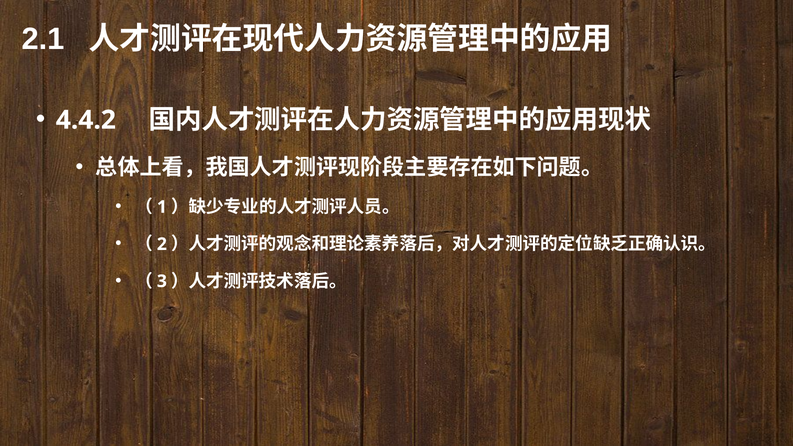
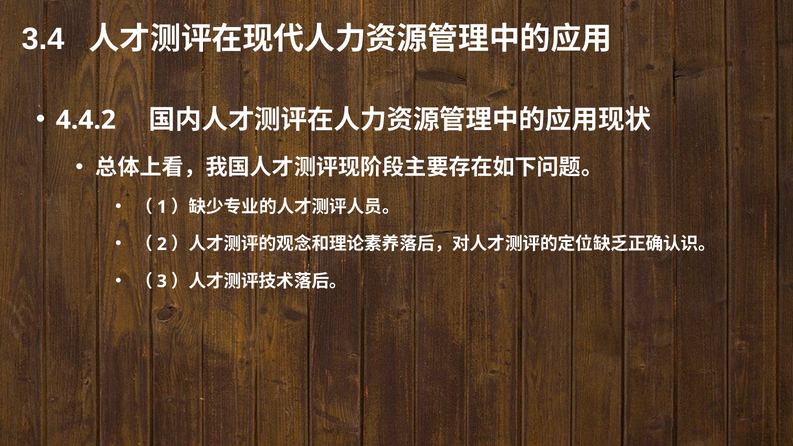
2.1: 2.1 -> 3.4
